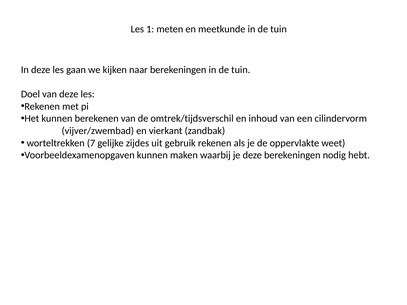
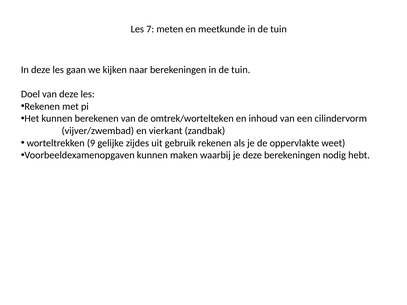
1: 1 -> 7
omtrek/tijdsverschil: omtrek/tijdsverschil -> omtrek/wortelteken
7: 7 -> 9
